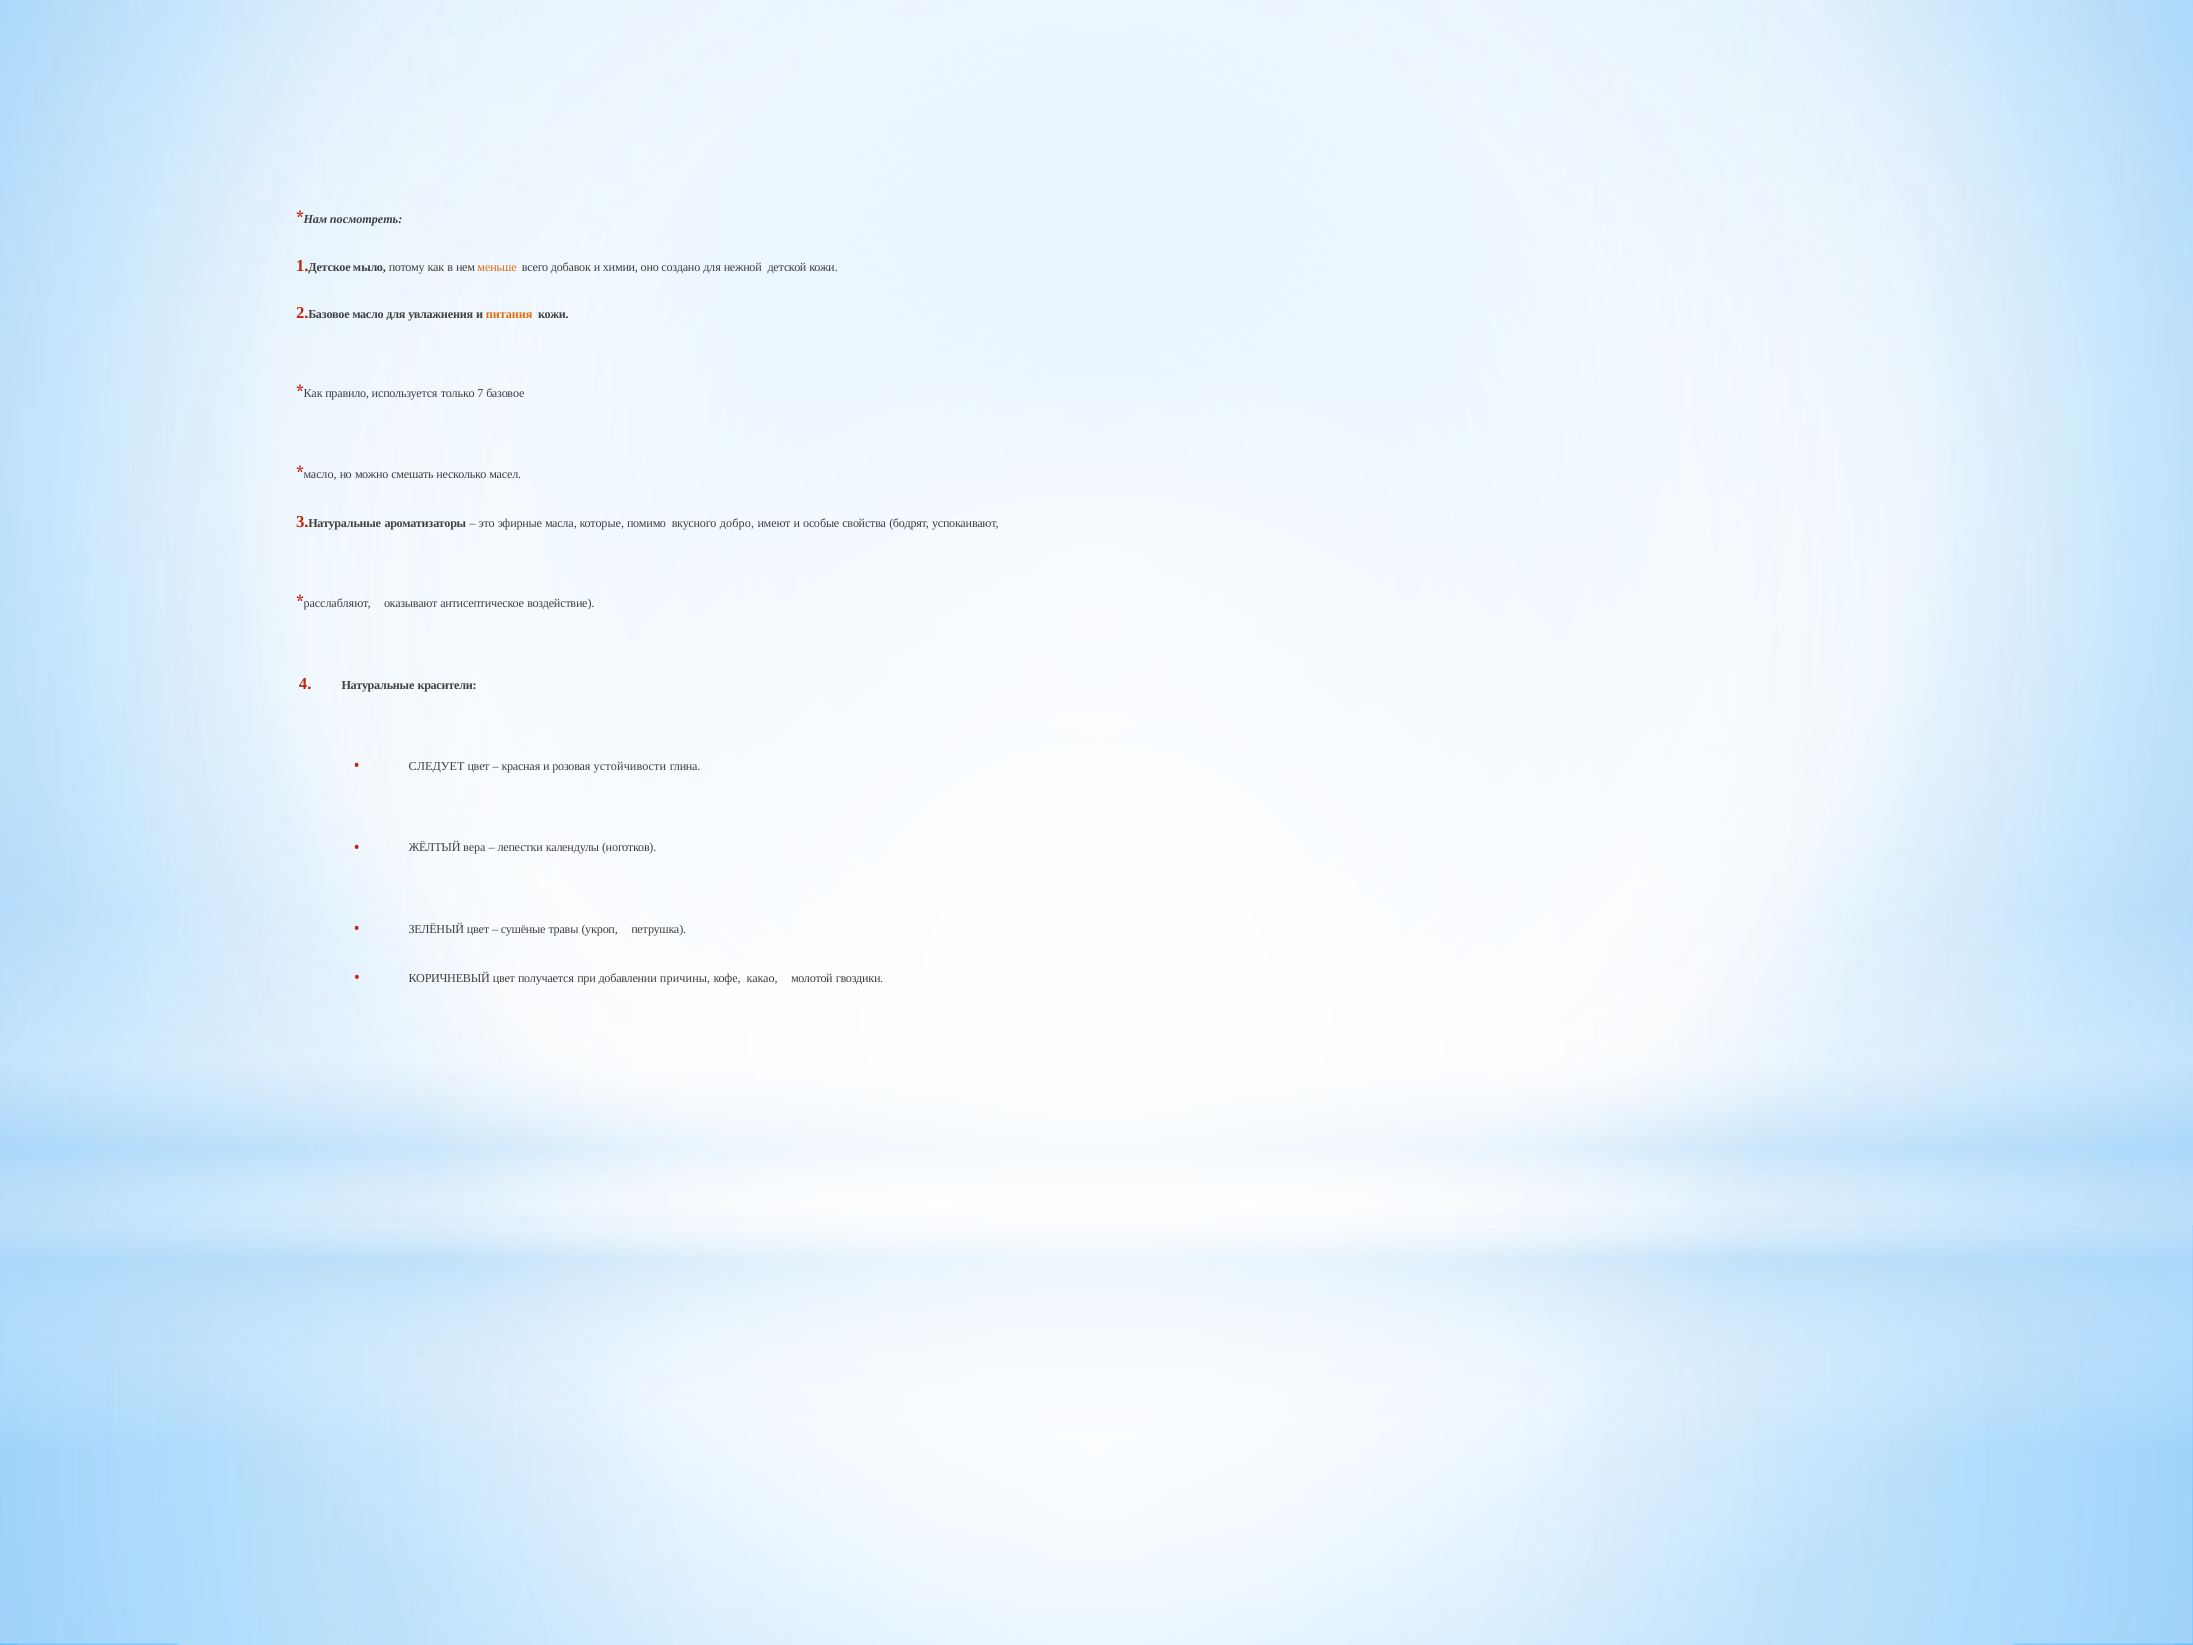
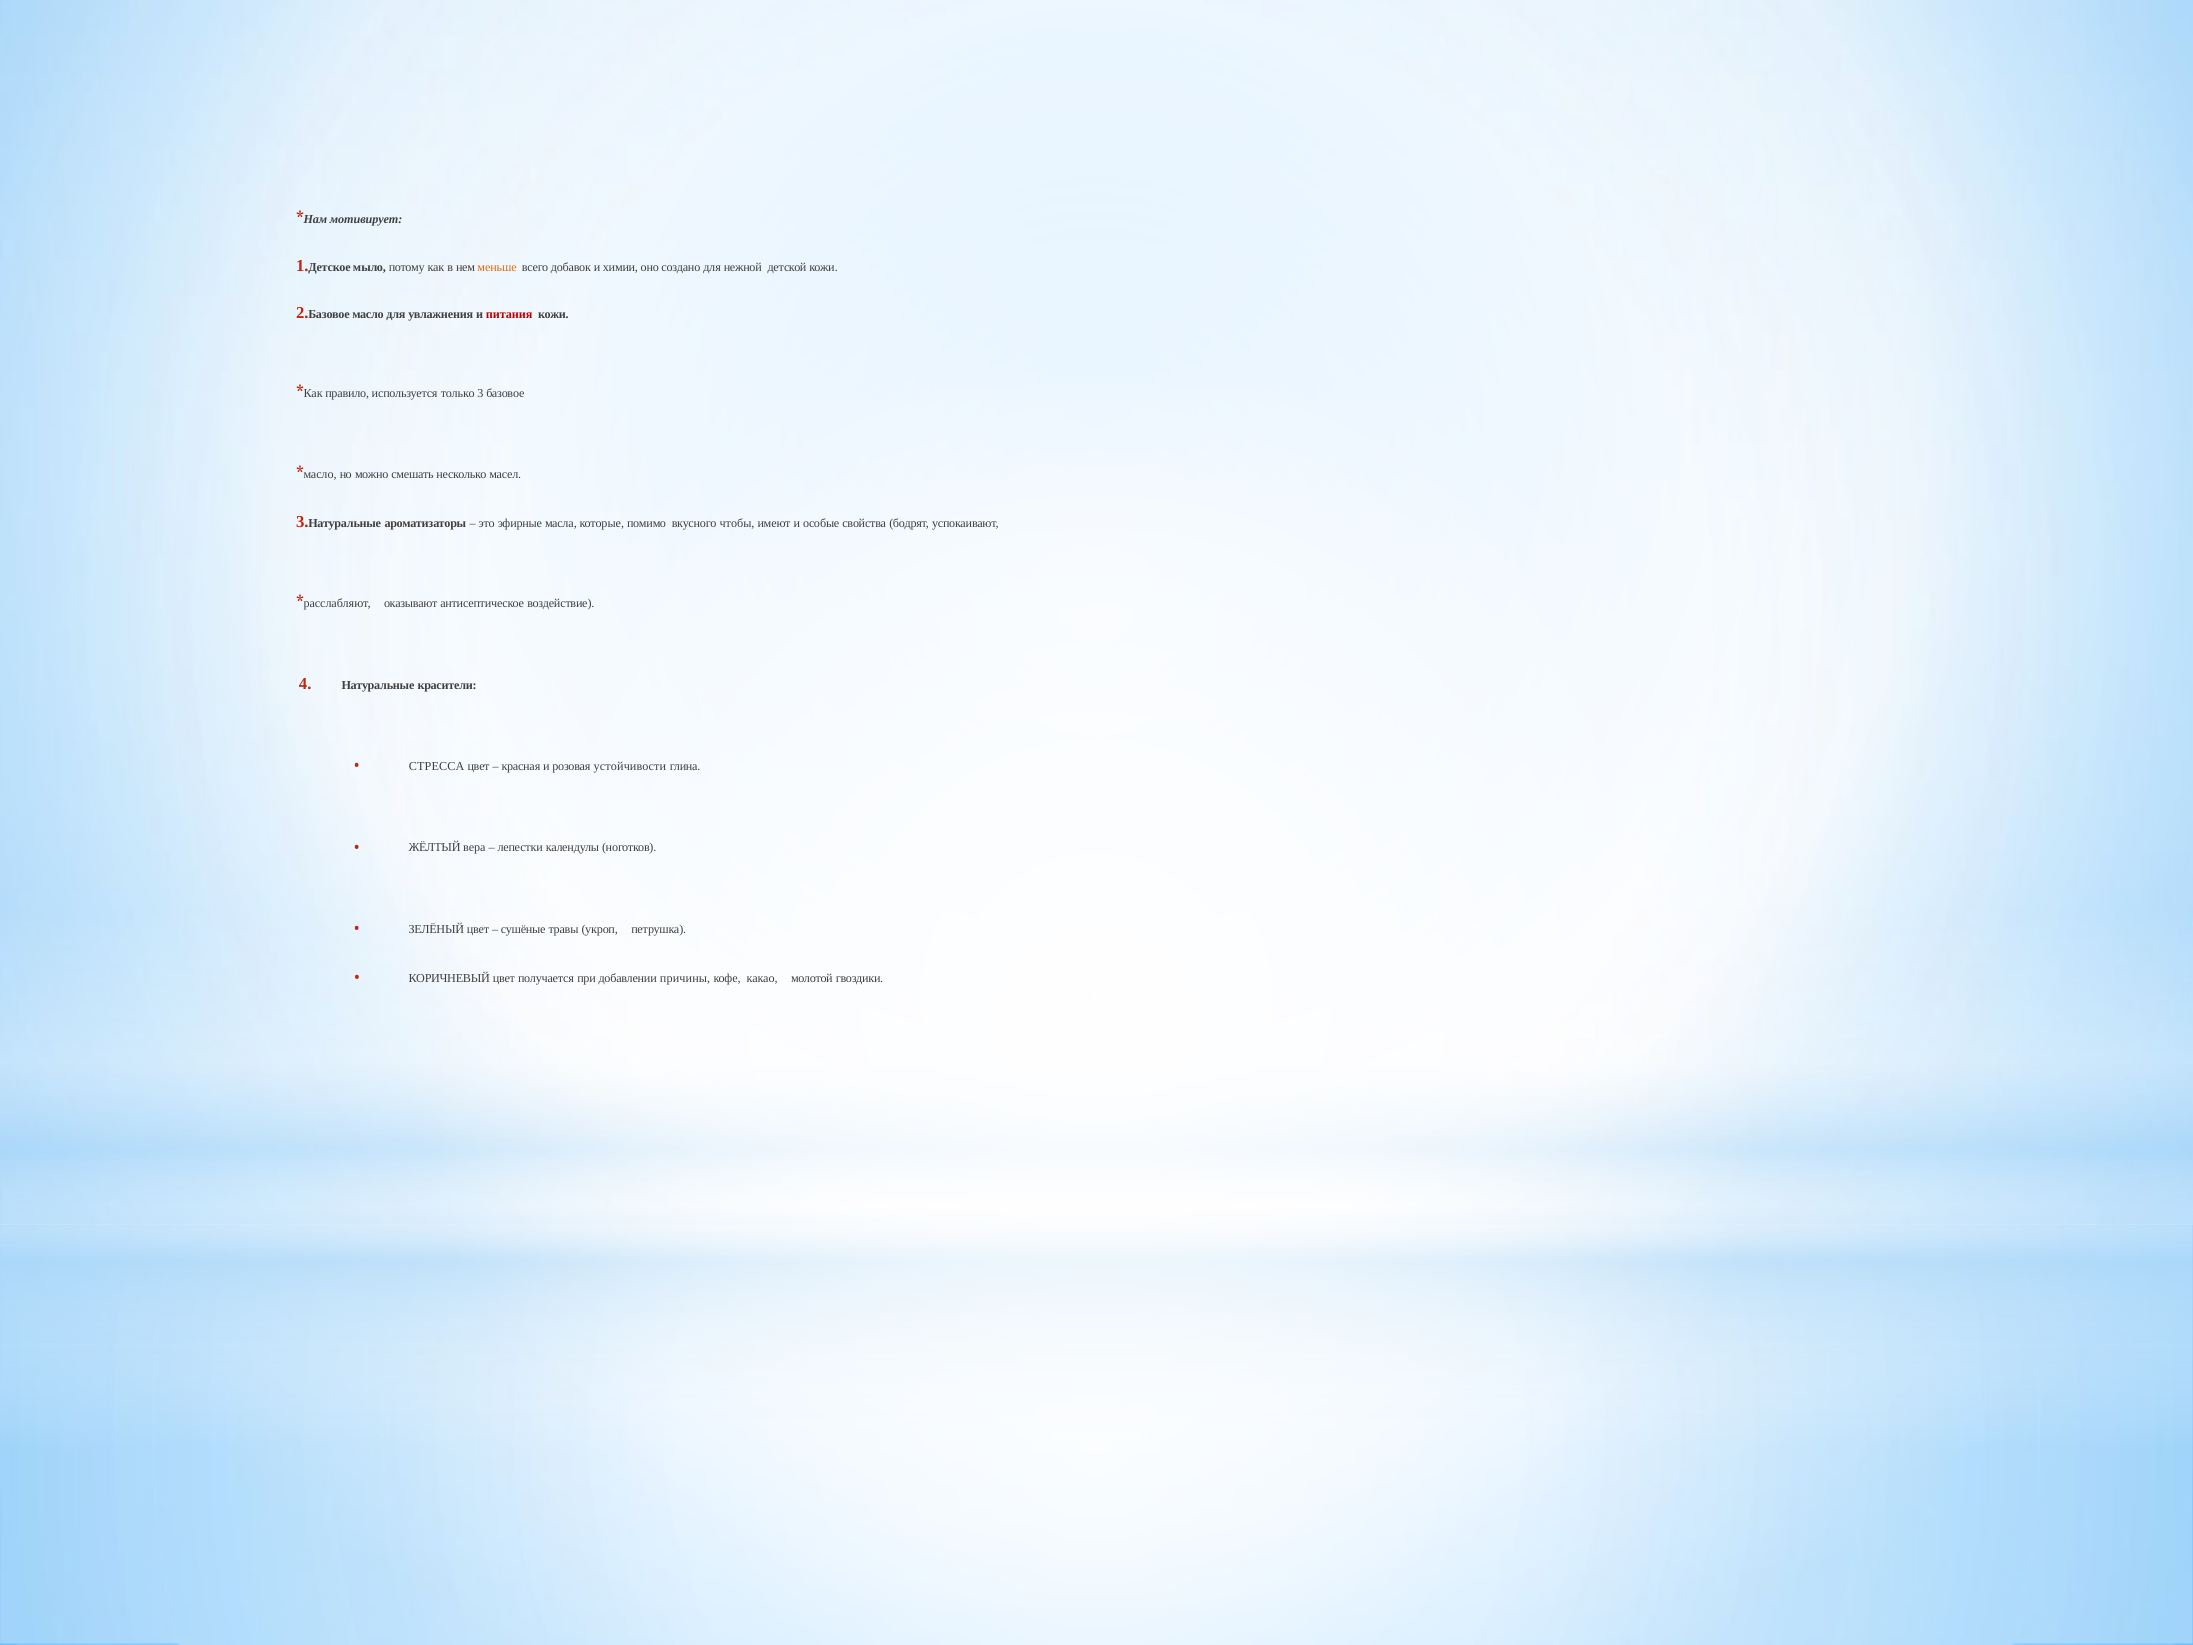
посмотреть: посмотреть -> мотивирует
питания colour: orange -> red
7: 7 -> 3
добро: добро -> чтобы
СЛЕДУЕТ: СЛЕДУЕТ -> СТРЕССА
